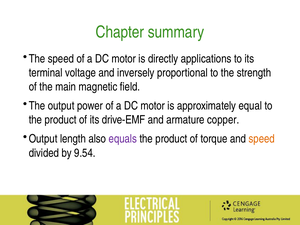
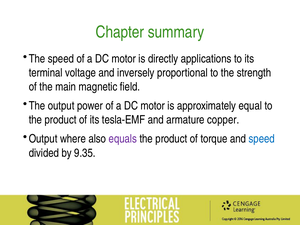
drive-EMF: drive-EMF -> tesla-EMF
length: length -> where
speed at (262, 139) colour: orange -> blue
9.54: 9.54 -> 9.35
